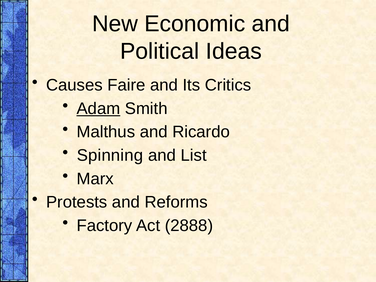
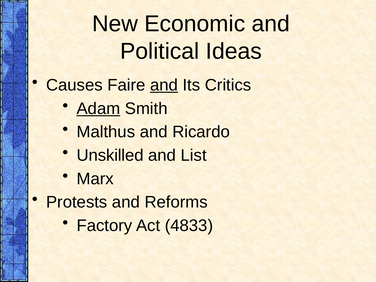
and at (164, 85) underline: none -> present
Spinning: Spinning -> Unskilled
2888: 2888 -> 4833
